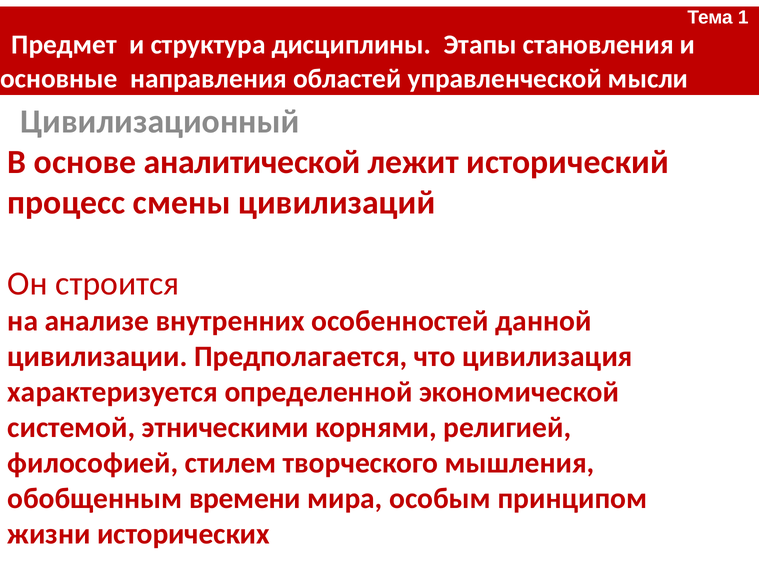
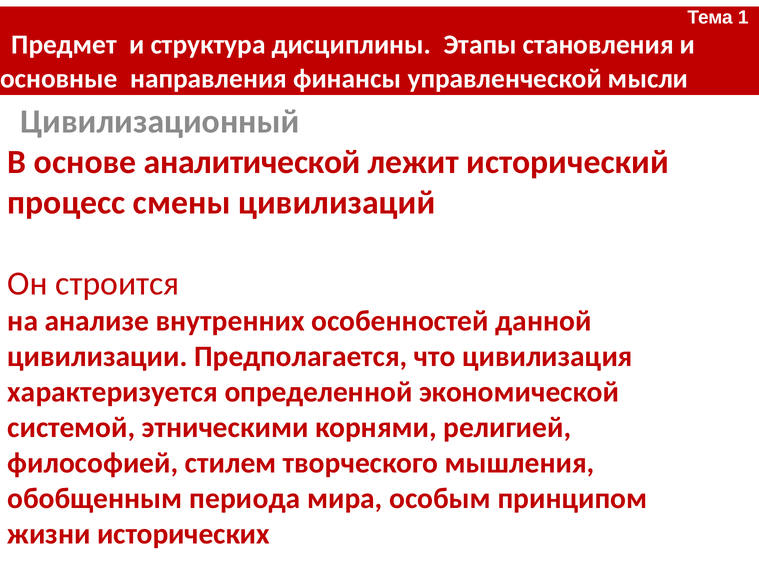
областей: областей -> финансы
времени: времени -> периода
